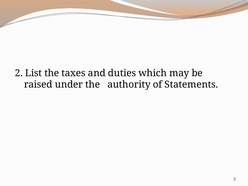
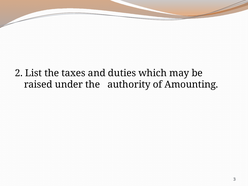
Statements: Statements -> Amounting
